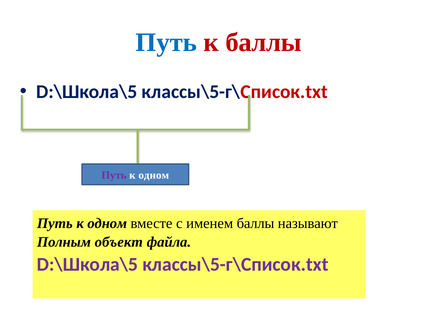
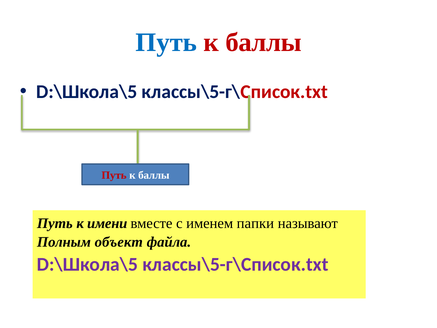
Путь at (114, 175) colour: purple -> red
одном at (154, 175): одном -> баллы
одном at (107, 223): одном -> имени
именем баллы: баллы -> папки
